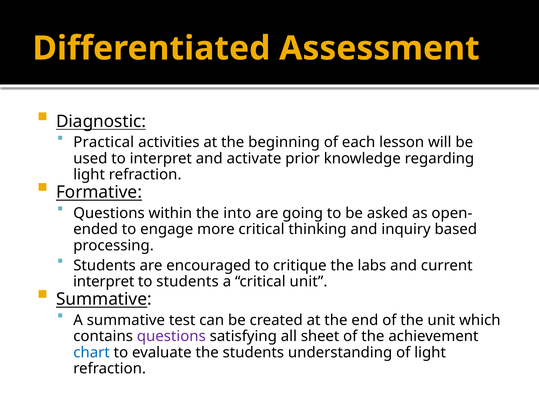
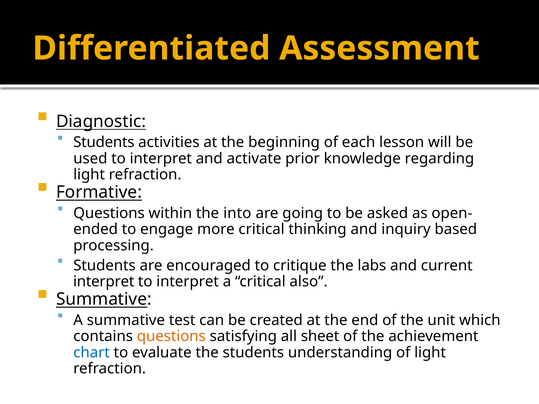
Practical at (104, 142): Practical -> Students
students at (188, 282): students -> interpret
critical unit: unit -> also
questions at (171, 336) colour: purple -> orange
